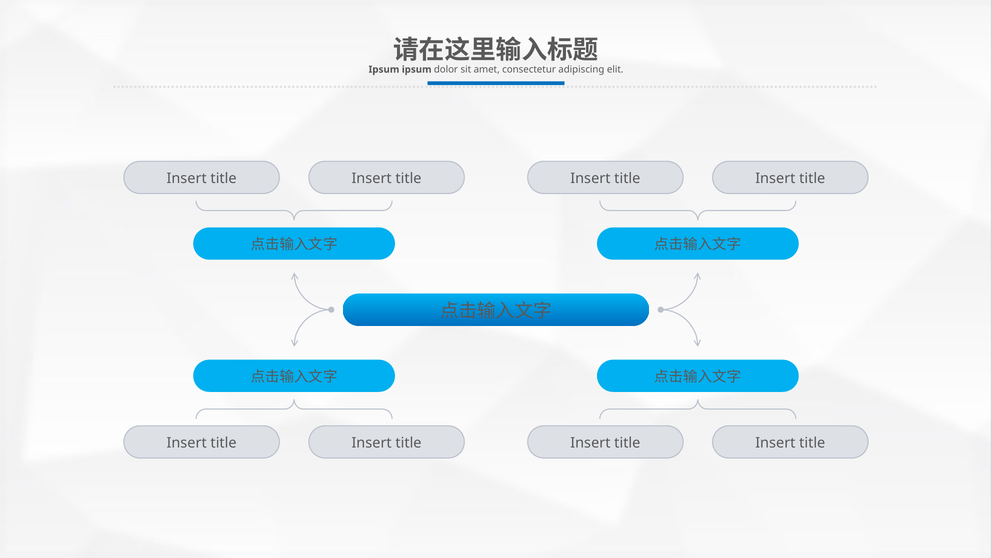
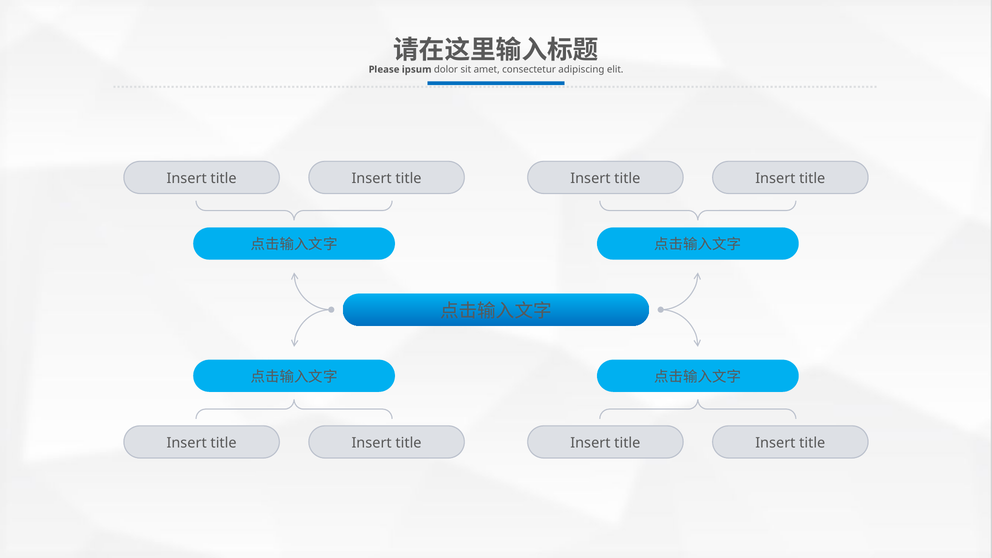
Ipsum at (384, 69): Ipsum -> Please
